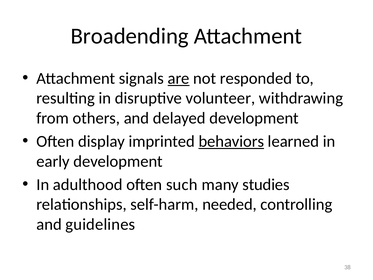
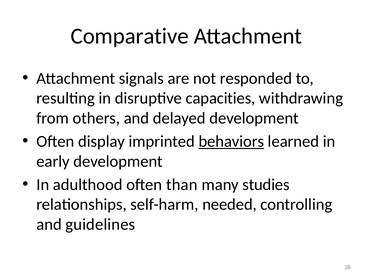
Broadending: Broadending -> Comparative
are underline: present -> none
volunteer: volunteer -> capacities
such: such -> than
